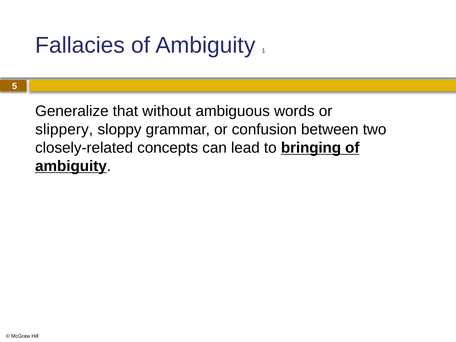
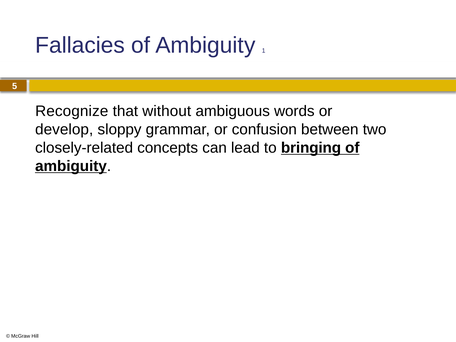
Generalize: Generalize -> Recognize
slippery: slippery -> develop
